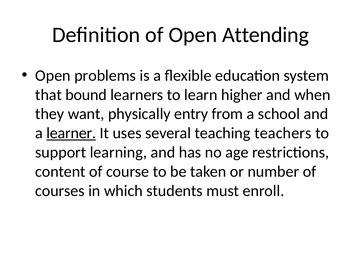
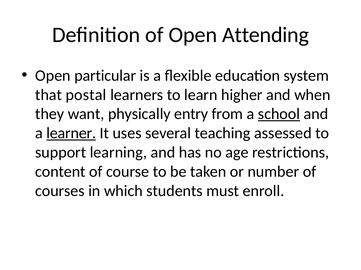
problems: problems -> particular
bound: bound -> postal
school underline: none -> present
teachers: teachers -> assessed
